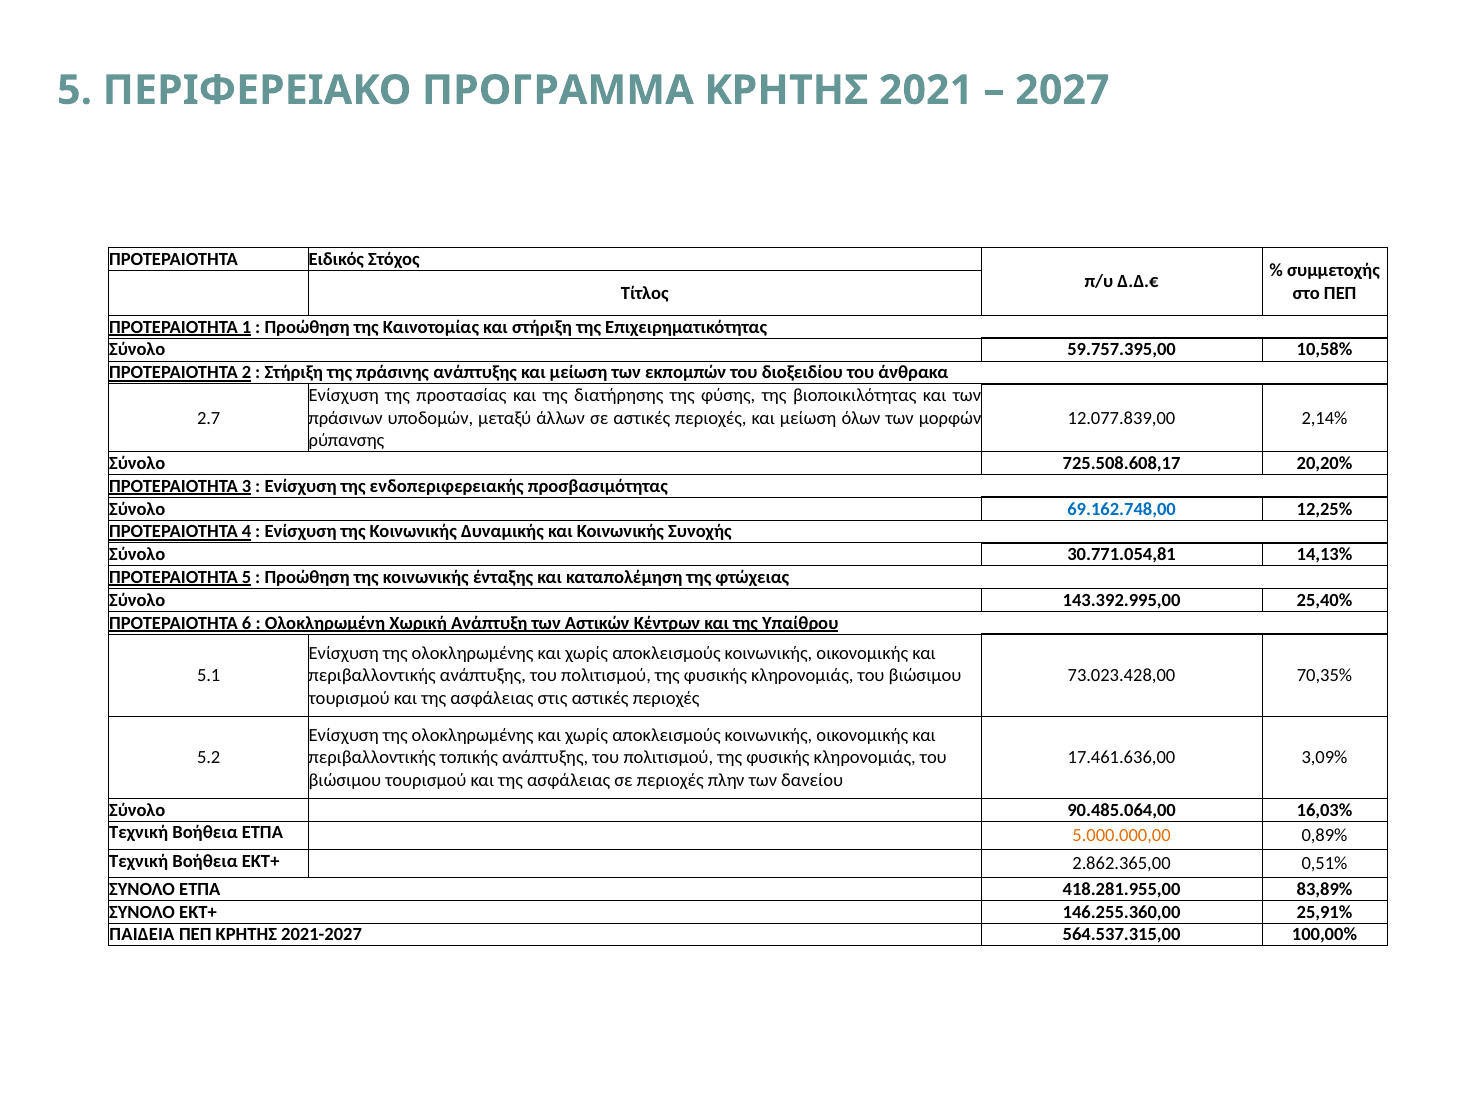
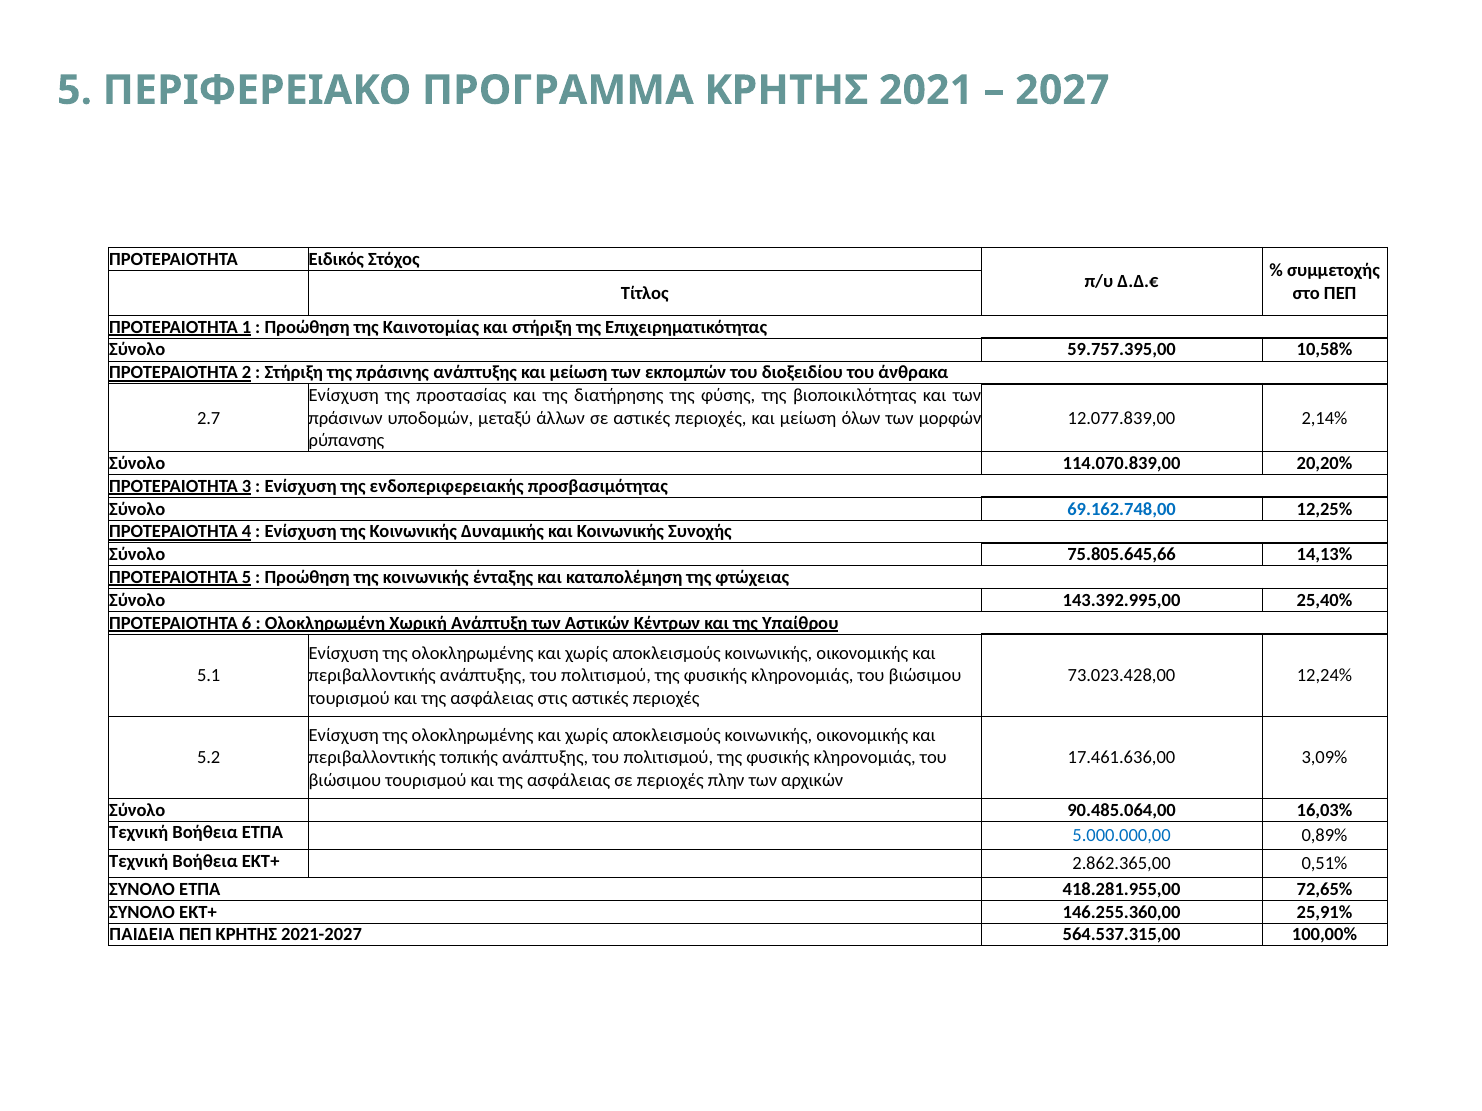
725.508.608,17: 725.508.608,17 -> 114.070.839,00
30.771.054,81: 30.771.054,81 -> 75.805.645,66
70,35%: 70,35% -> 12,24%
δανείου: δανείου -> αρχικών
5.000.000,00 colour: orange -> blue
83,89%: 83,89% -> 72,65%
